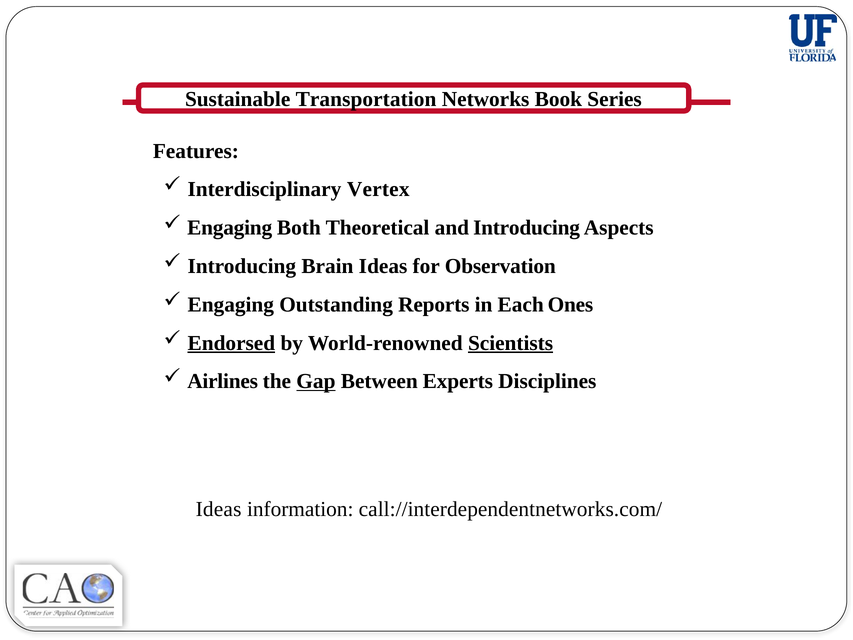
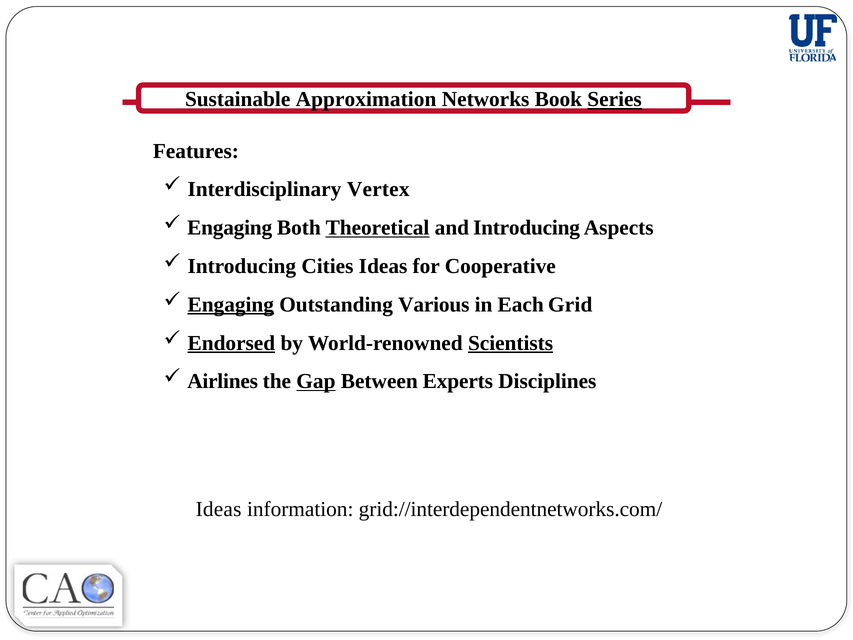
Transportation: Transportation -> Approximation
Series underline: none -> present
Theoretical underline: none -> present
Brain: Brain -> Cities
Observation: Observation -> Cooperative
Engaging at (231, 304) underline: none -> present
Reports: Reports -> Various
Ones: Ones -> Grid
call://interdependentnetworks.com/: call://interdependentnetworks.com/ -> grid://interdependentnetworks.com/
